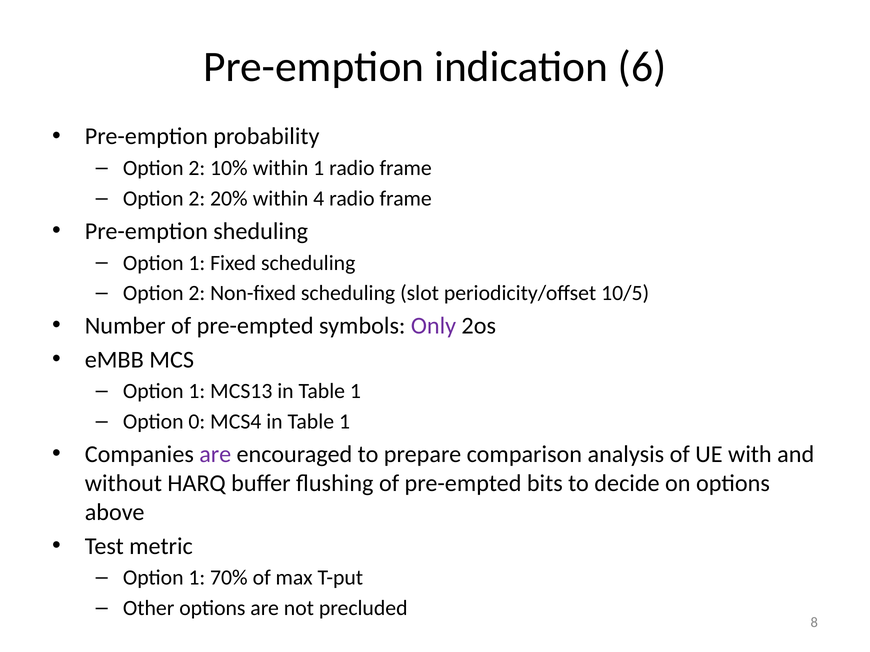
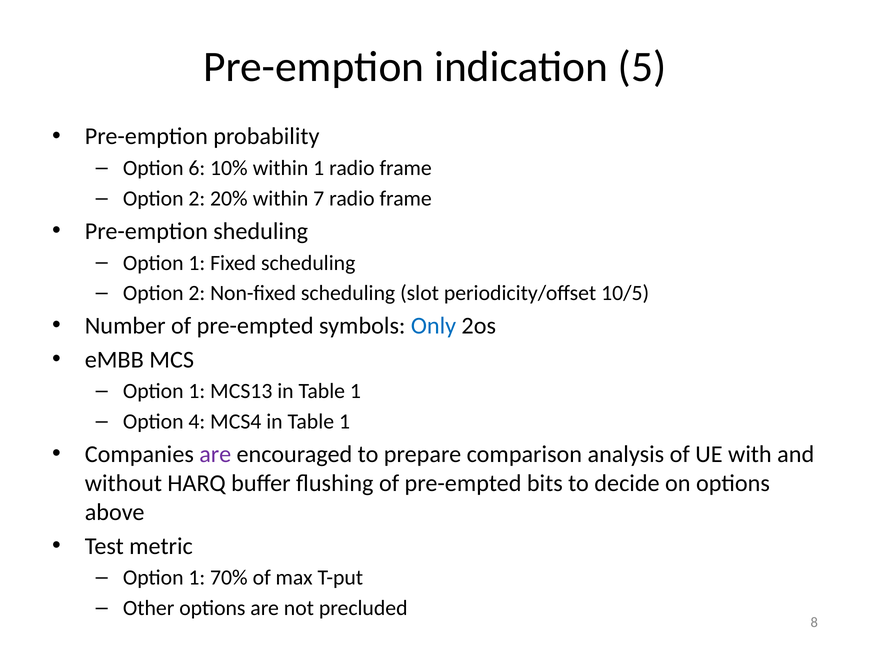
6: 6 -> 5
2 at (197, 168): 2 -> 6
4: 4 -> 7
Only colour: purple -> blue
0: 0 -> 4
